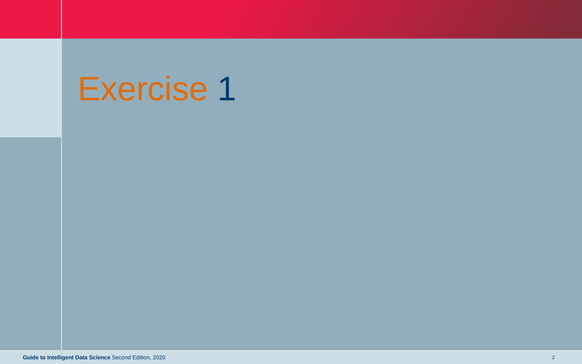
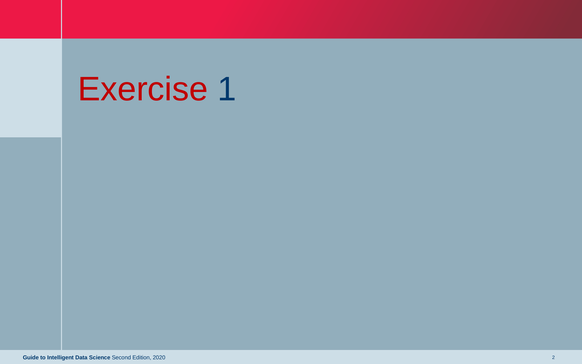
Exercise colour: orange -> red
